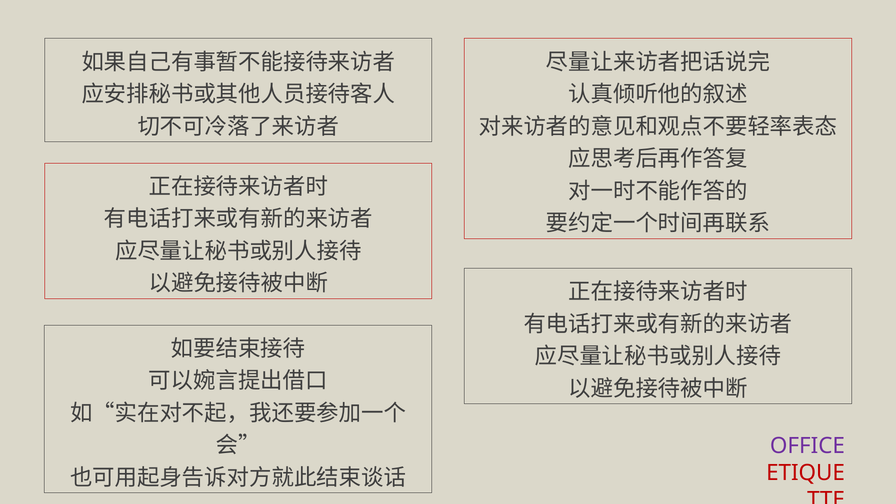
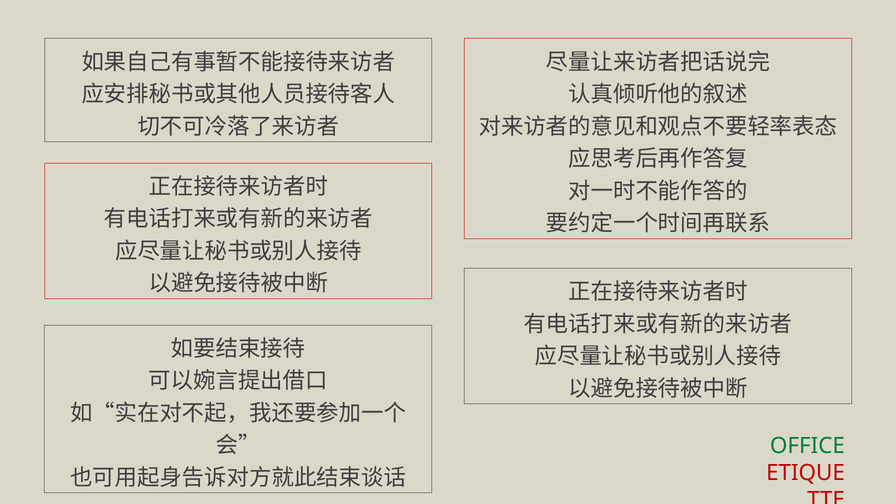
OFFICE colour: purple -> green
